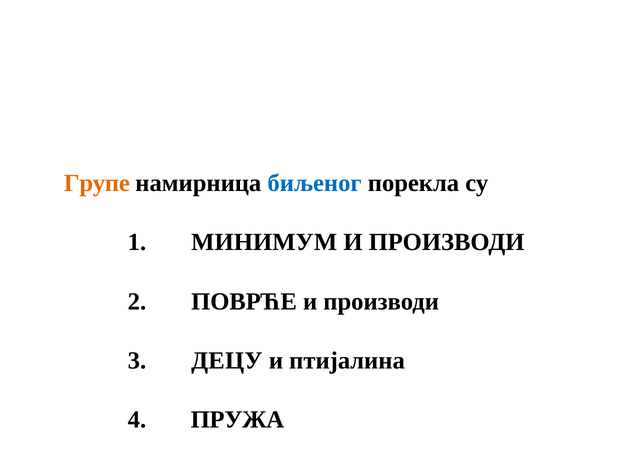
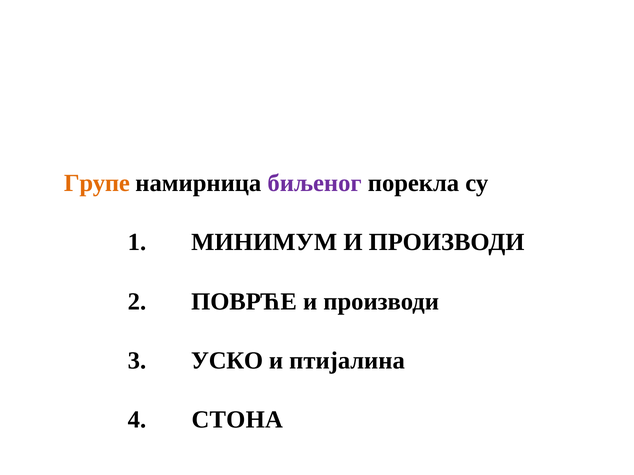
биљеног colour: blue -> purple
ДЕЦУ: ДЕЦУ -> УСКО
ПРУЖА: ПРУЖА -> СТОНА
